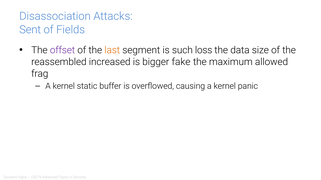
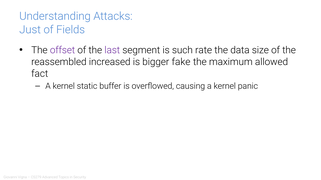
Disassociation: Disassociation -> Understanding
Sent: Sent -> Just
last colour: orange -> purple
loss: loss -> rate
frag: frag -> fact
